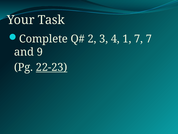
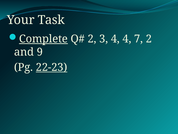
Complete underline: none -> present
4 1: 1 -> 4
7 7: 7 -> 2
